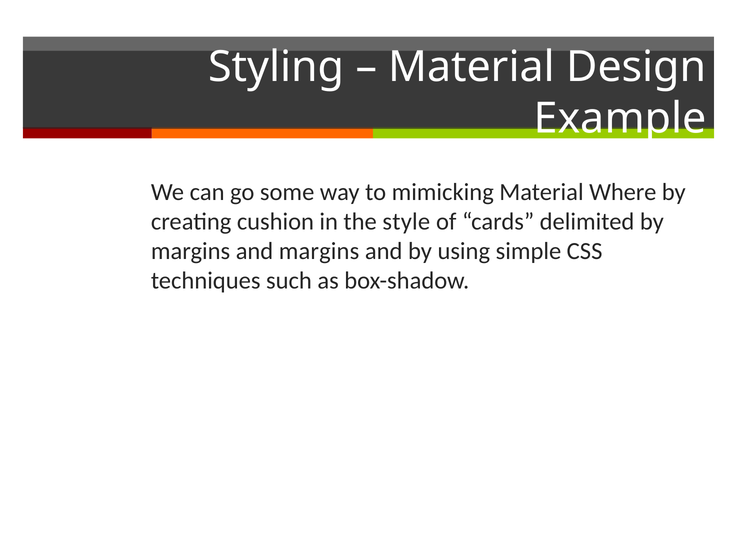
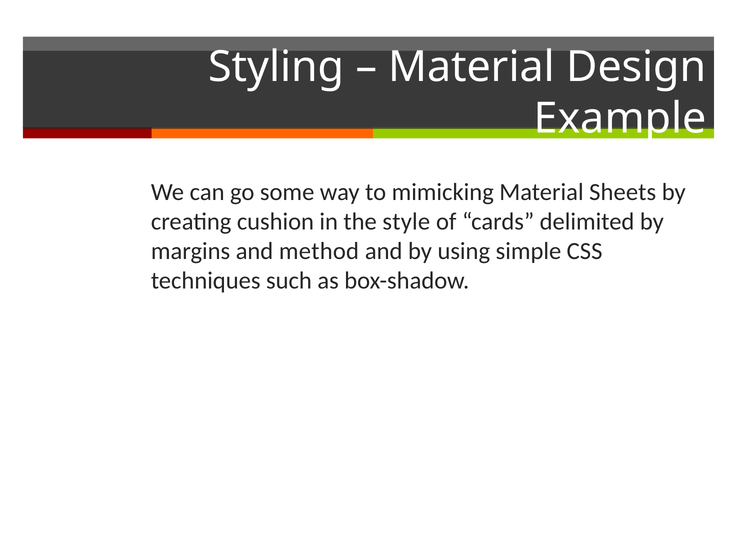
Where: Where -> Sheets
and margins: margins -> method
